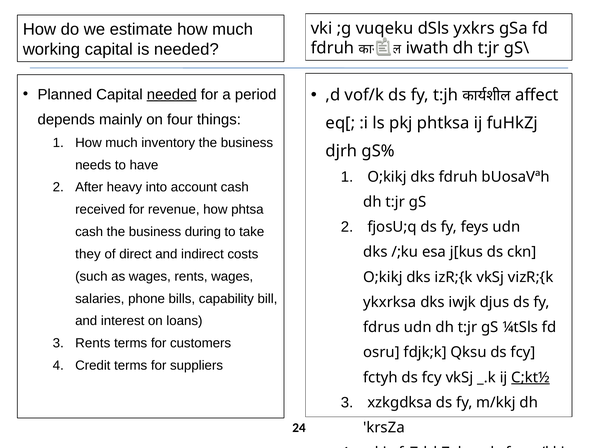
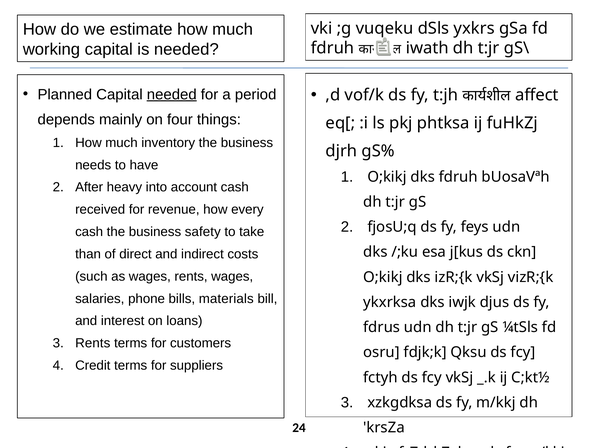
phtsa: phtsa -> every
during: during -> safety
they: they -> than
capability: capability -> materials
C;kt½ underline: present -> none
